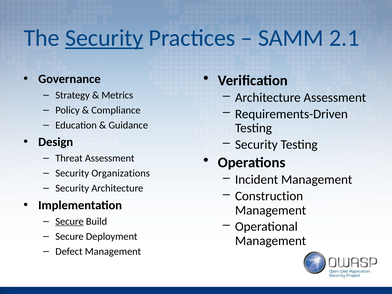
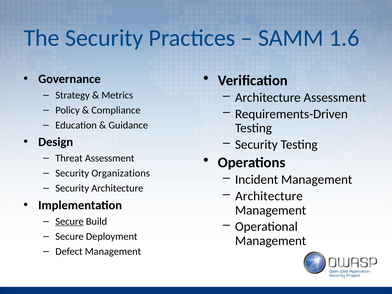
Security at (104, 38) underline: present -> none
2.1: 2.1 -> 1.6
Construction at (269, 196): Construction -> Architecture
